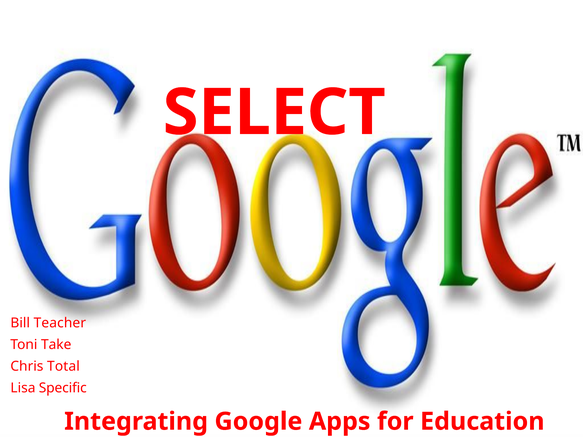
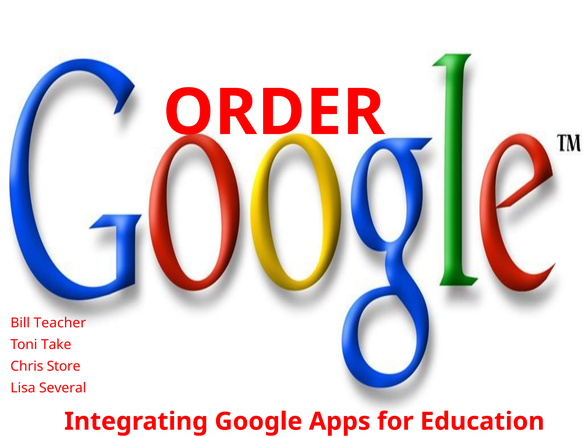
SELECT: SELECT -> ORDER
Total: Total -> Store
Specific: Specific -> Several
